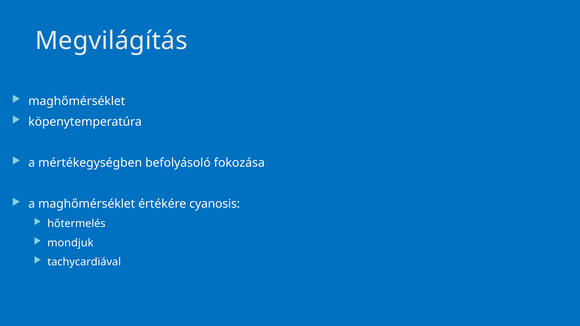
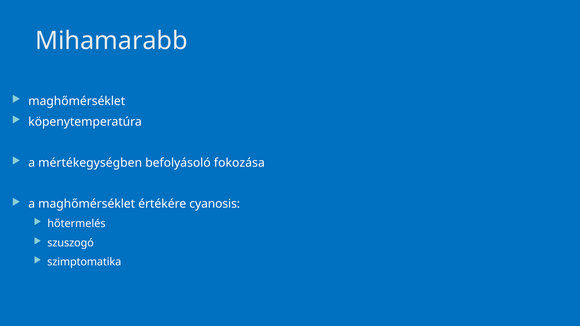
Megvilágítás: Megvilágítás -> Mihamarabb
mondjuk: mondjuk -> szuszogó
tachycardiával: tachycardiával -> szimptomatika
